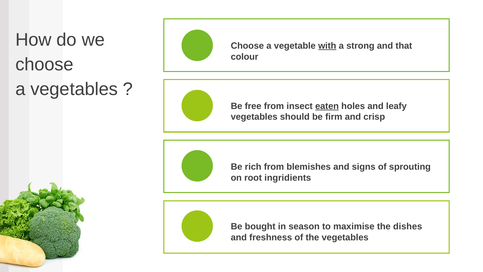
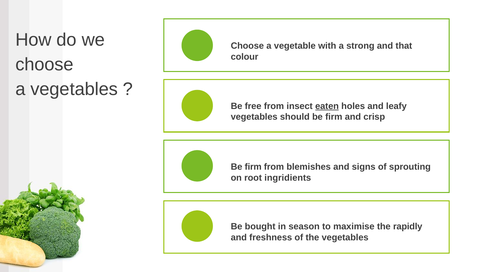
with underline: present -> none
rich at (253, 167): rich -> firm
dishes: dishes -> rapidly
